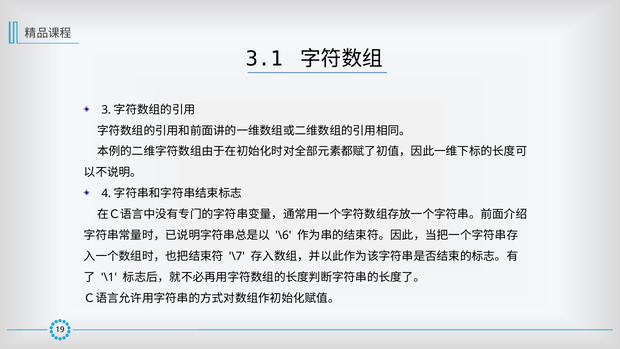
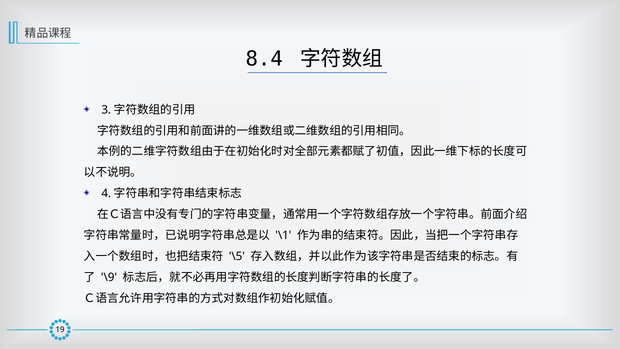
3.1: 3.1 -> 8.4
\6: \6 -> \1
\7: \7 -> \5
\1: \1 -> \9
